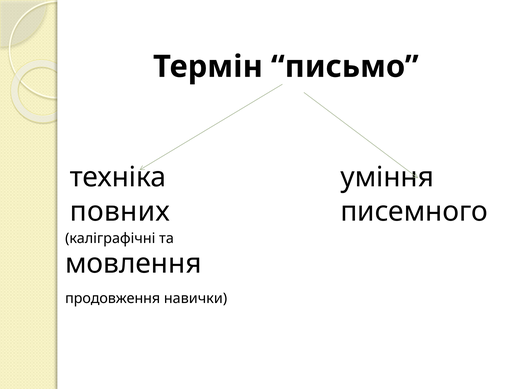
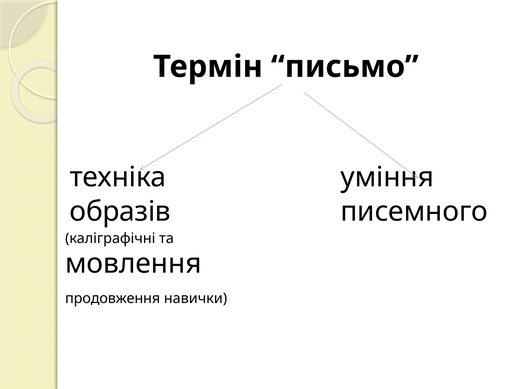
повних: повних -> образів
